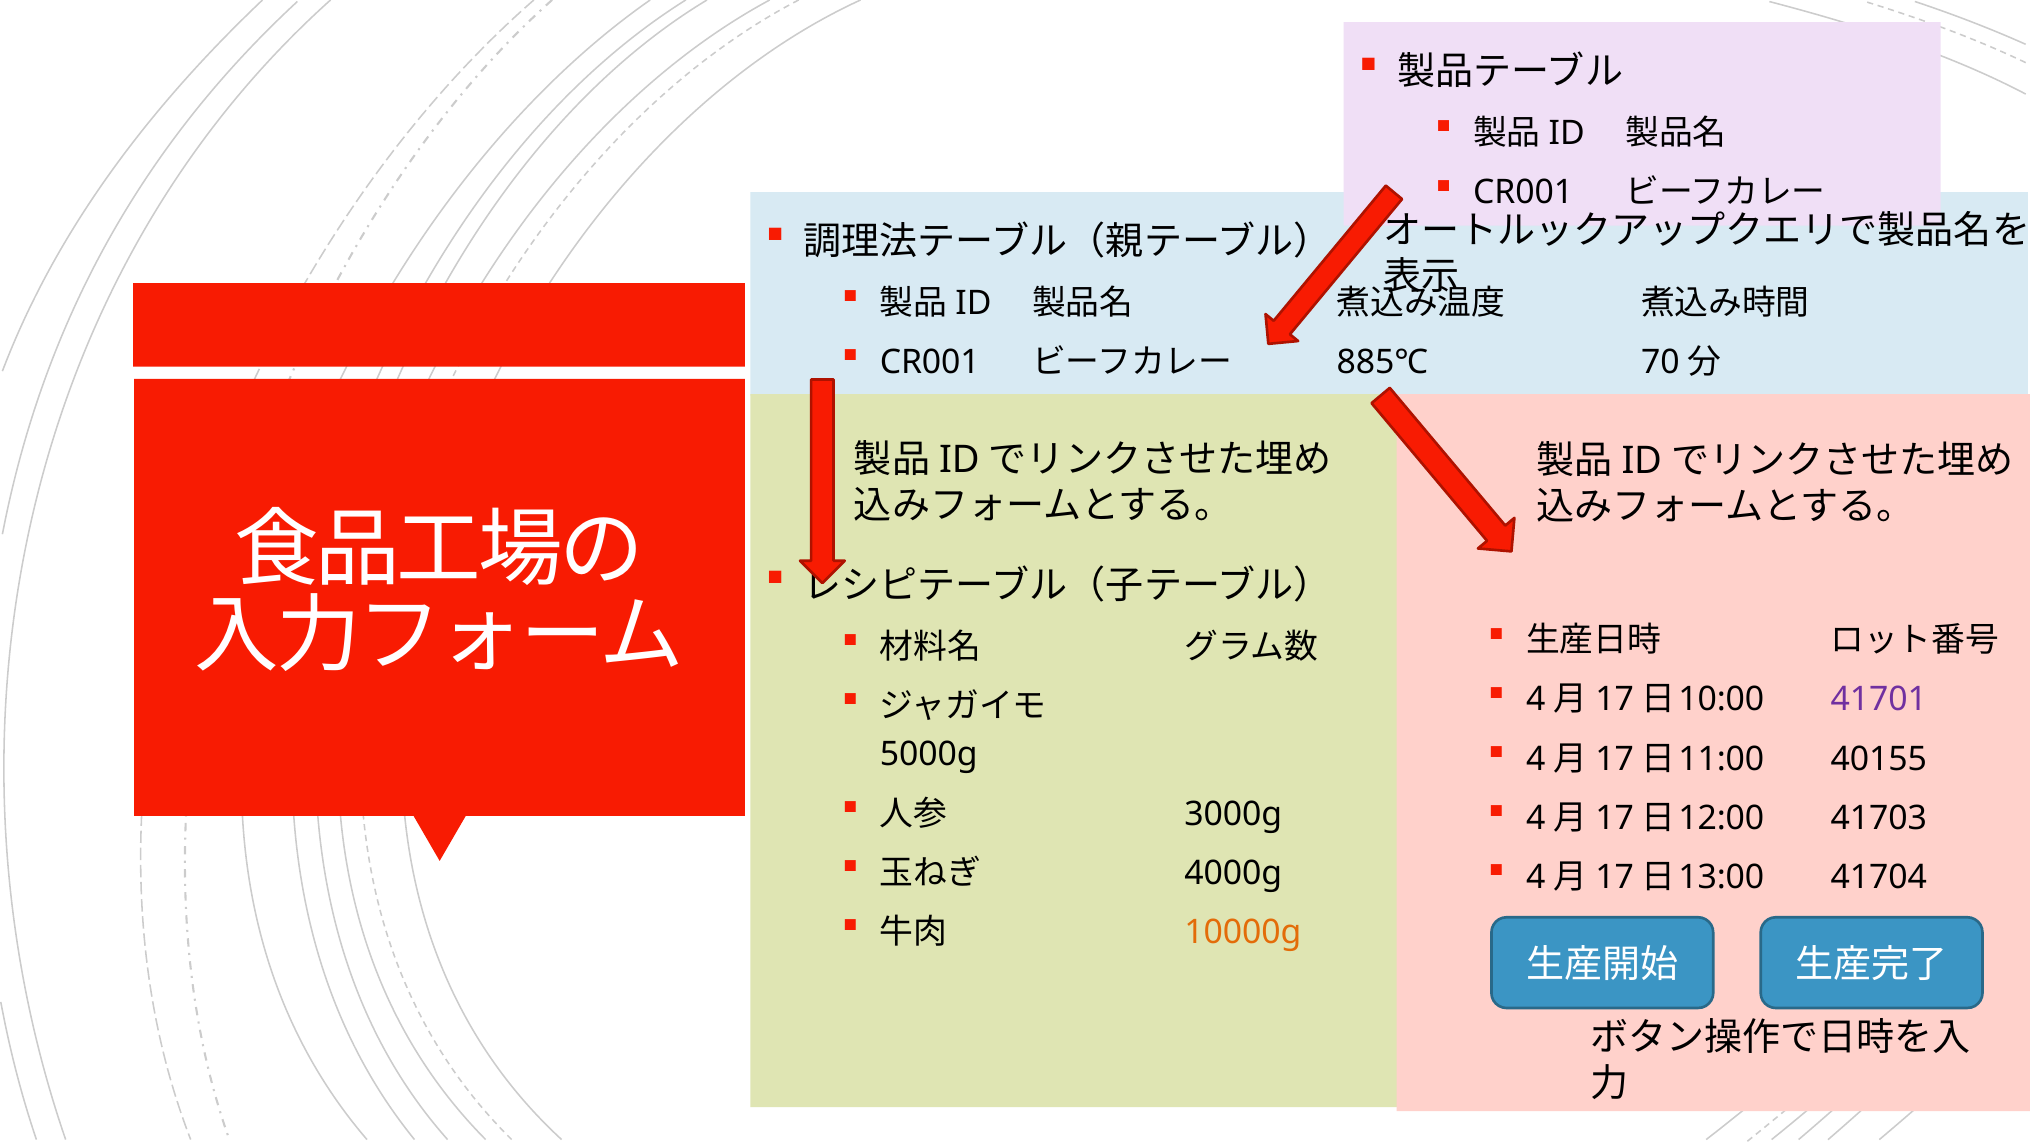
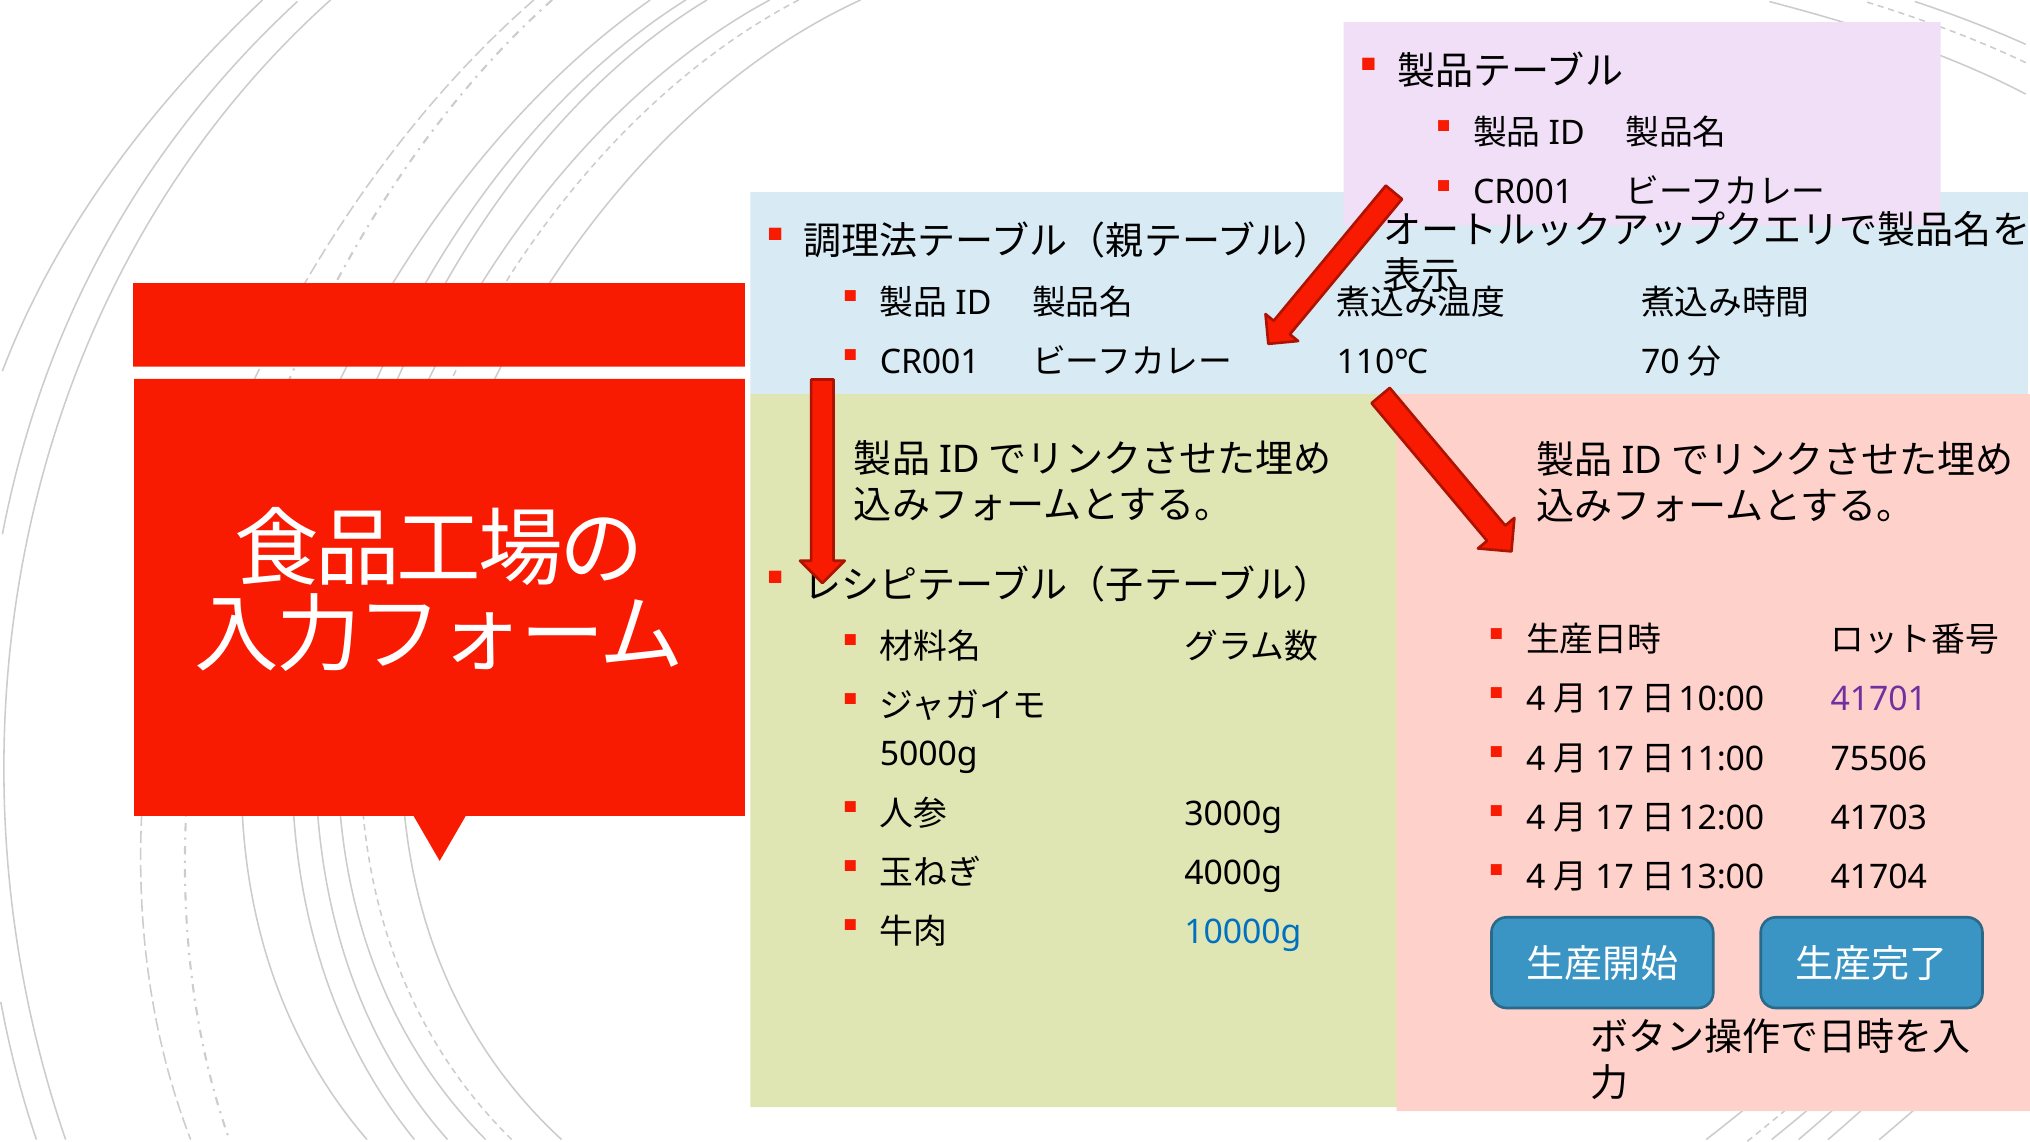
885℃: 885℃ -> 110℃
40155: 40155 -> 75506
10000g colour: orange -> blue
